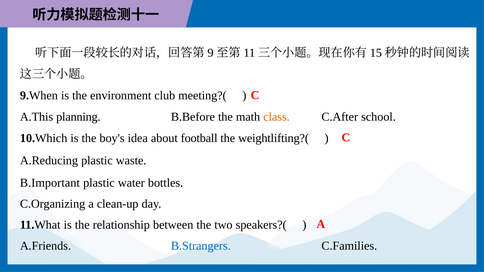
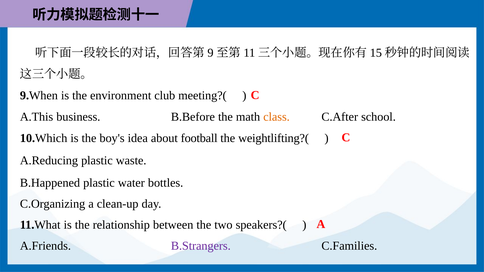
planning: planning -> business
B.Important: B.Important -> B.Happened
B.Strangers colour: blue -> purple
